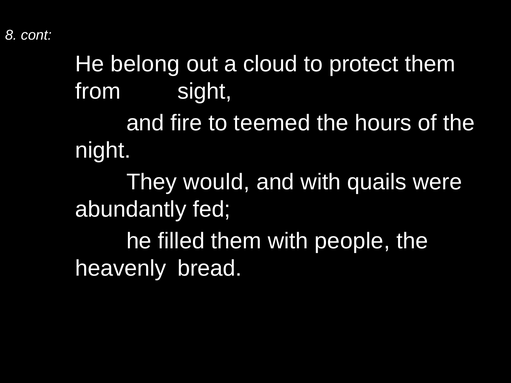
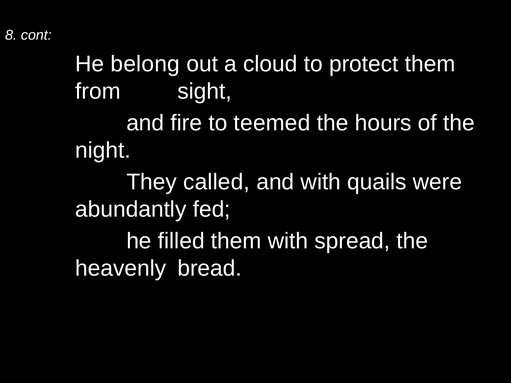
would: would -> called
people: people -> spread
